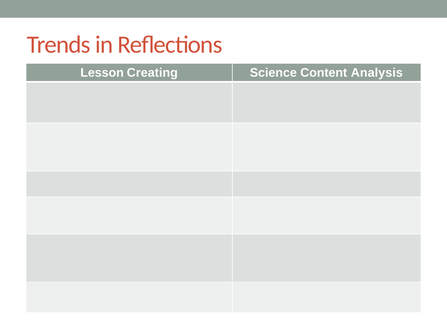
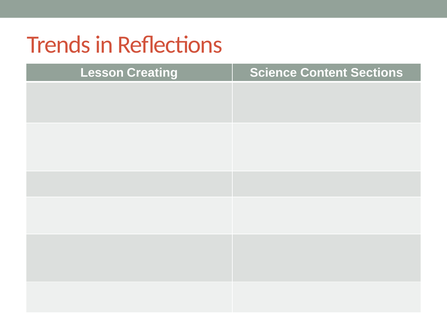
Analysis: Analysis -> Sections
